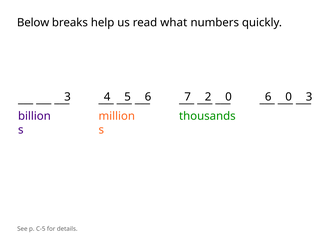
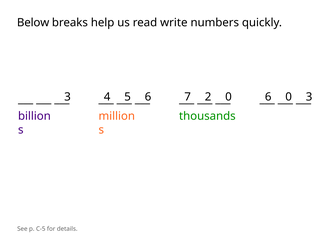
what: what -> write
